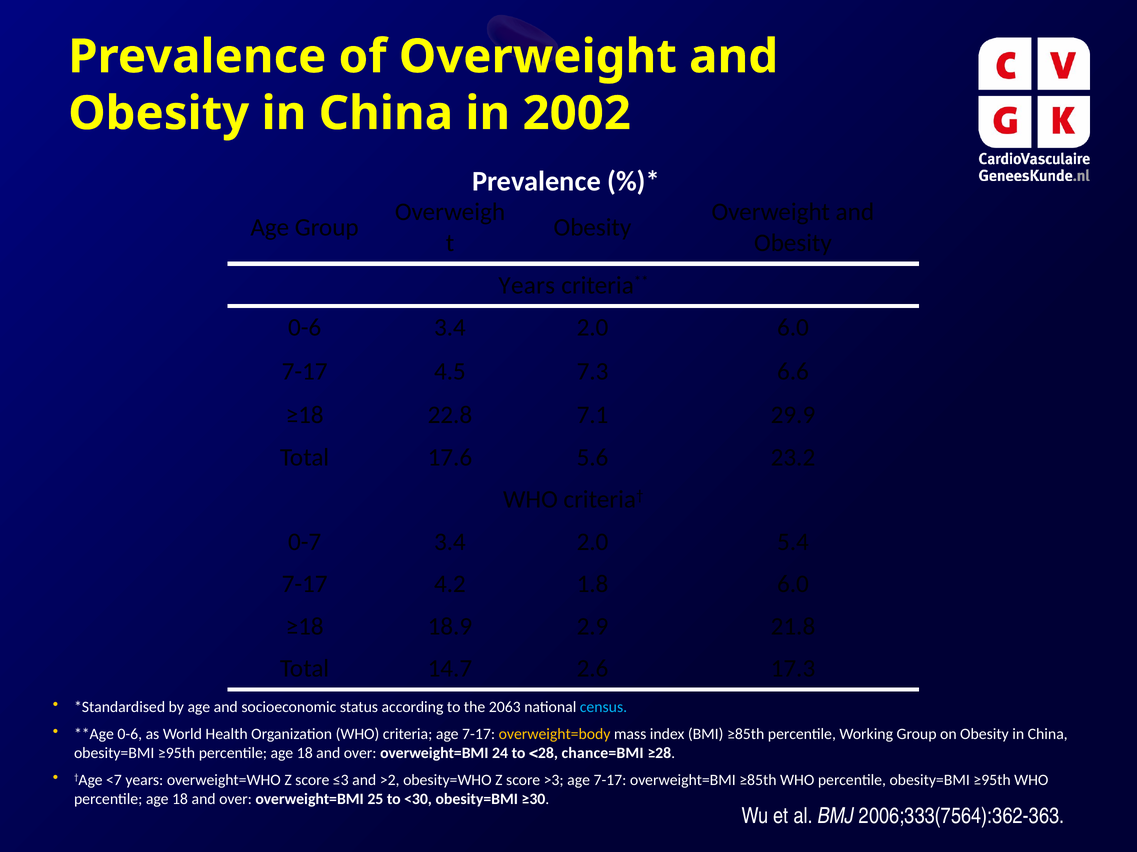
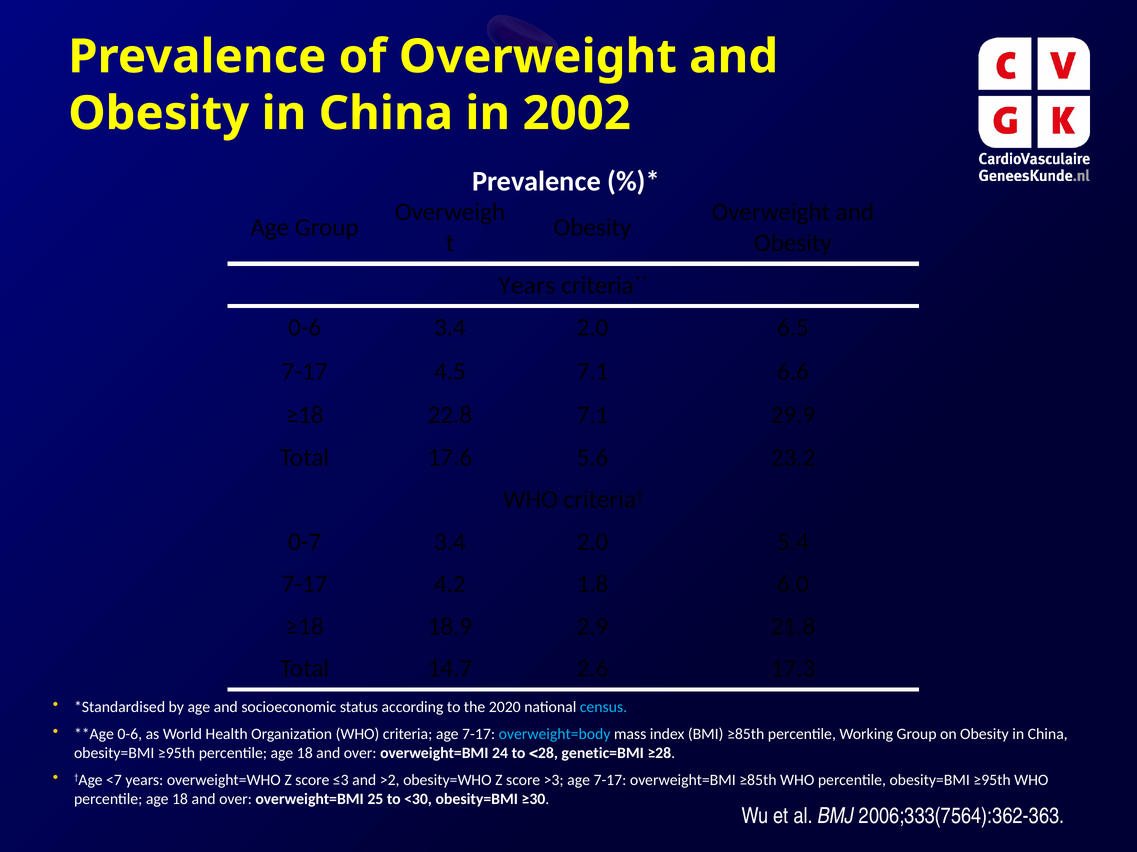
2.0 6.0: 6.0 -> 6.5
4.5 7.3: 7.3 -> 7.1
2063: 2063 -> 2020
overweight=body colour: yellow -> light blue
chance=BMI: chance=BMI -> genetic=BMI
